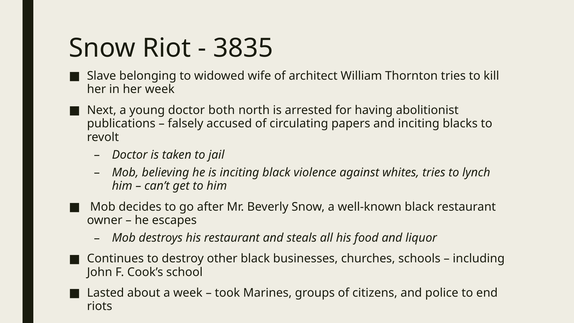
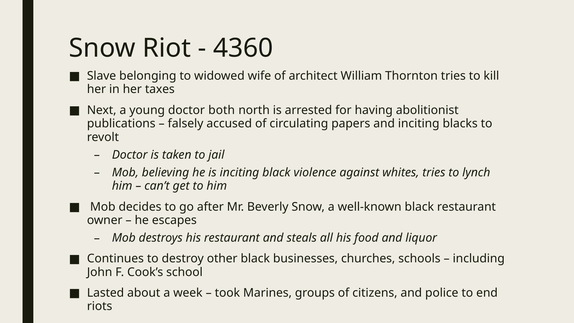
3835: 3835 -> 4360
her week: week -> taxes
